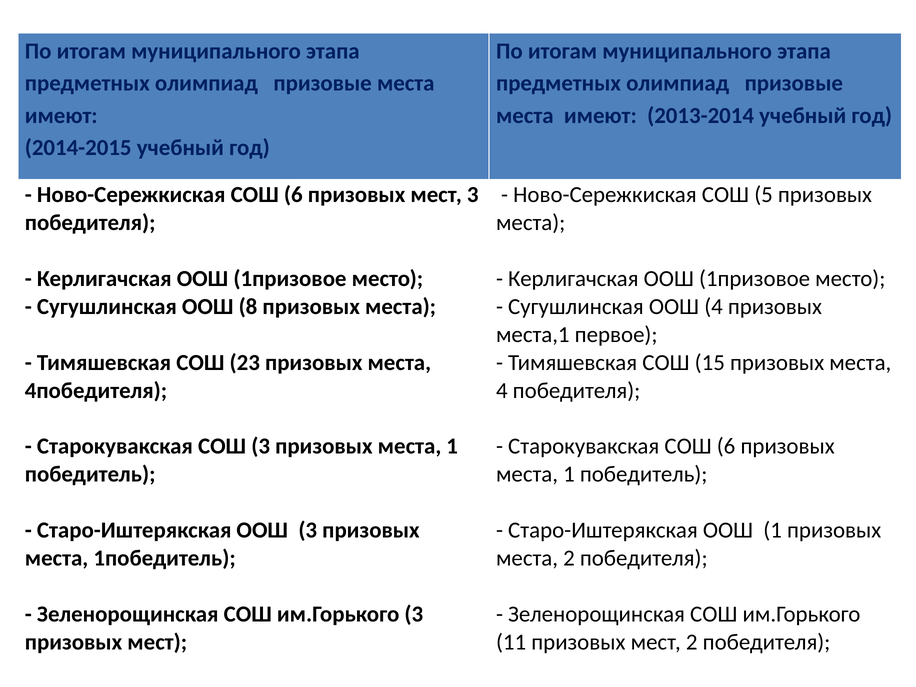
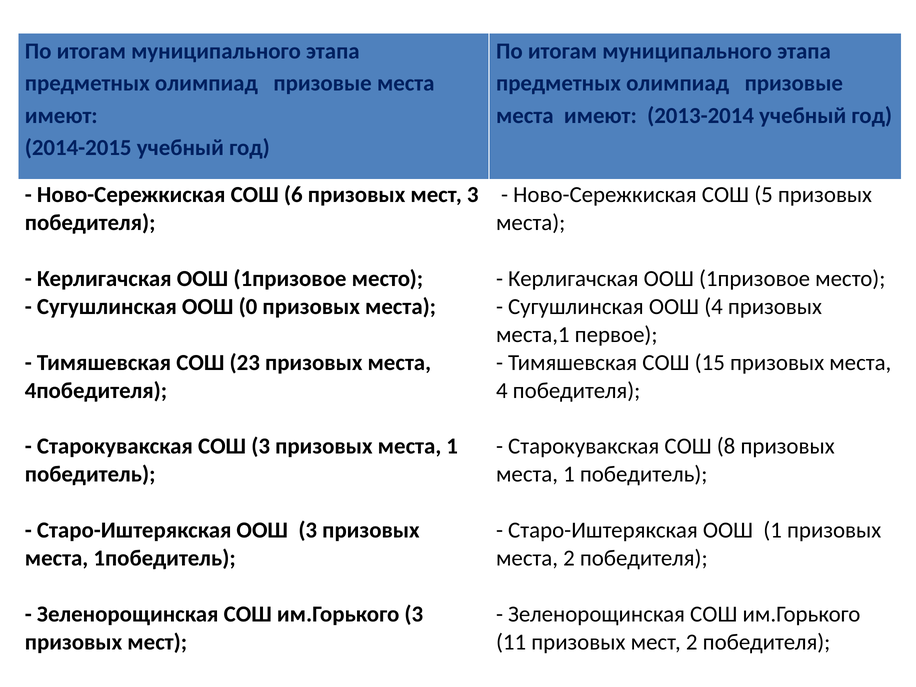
8: 8 -> 0
Старокувакская СОШ 6: 6 -> 8
